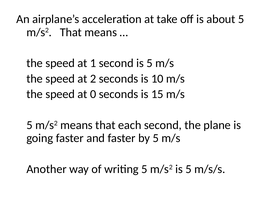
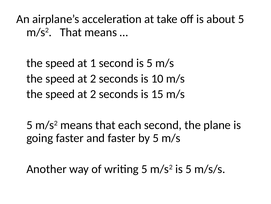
0 at (93, 94): 0 -> 2
